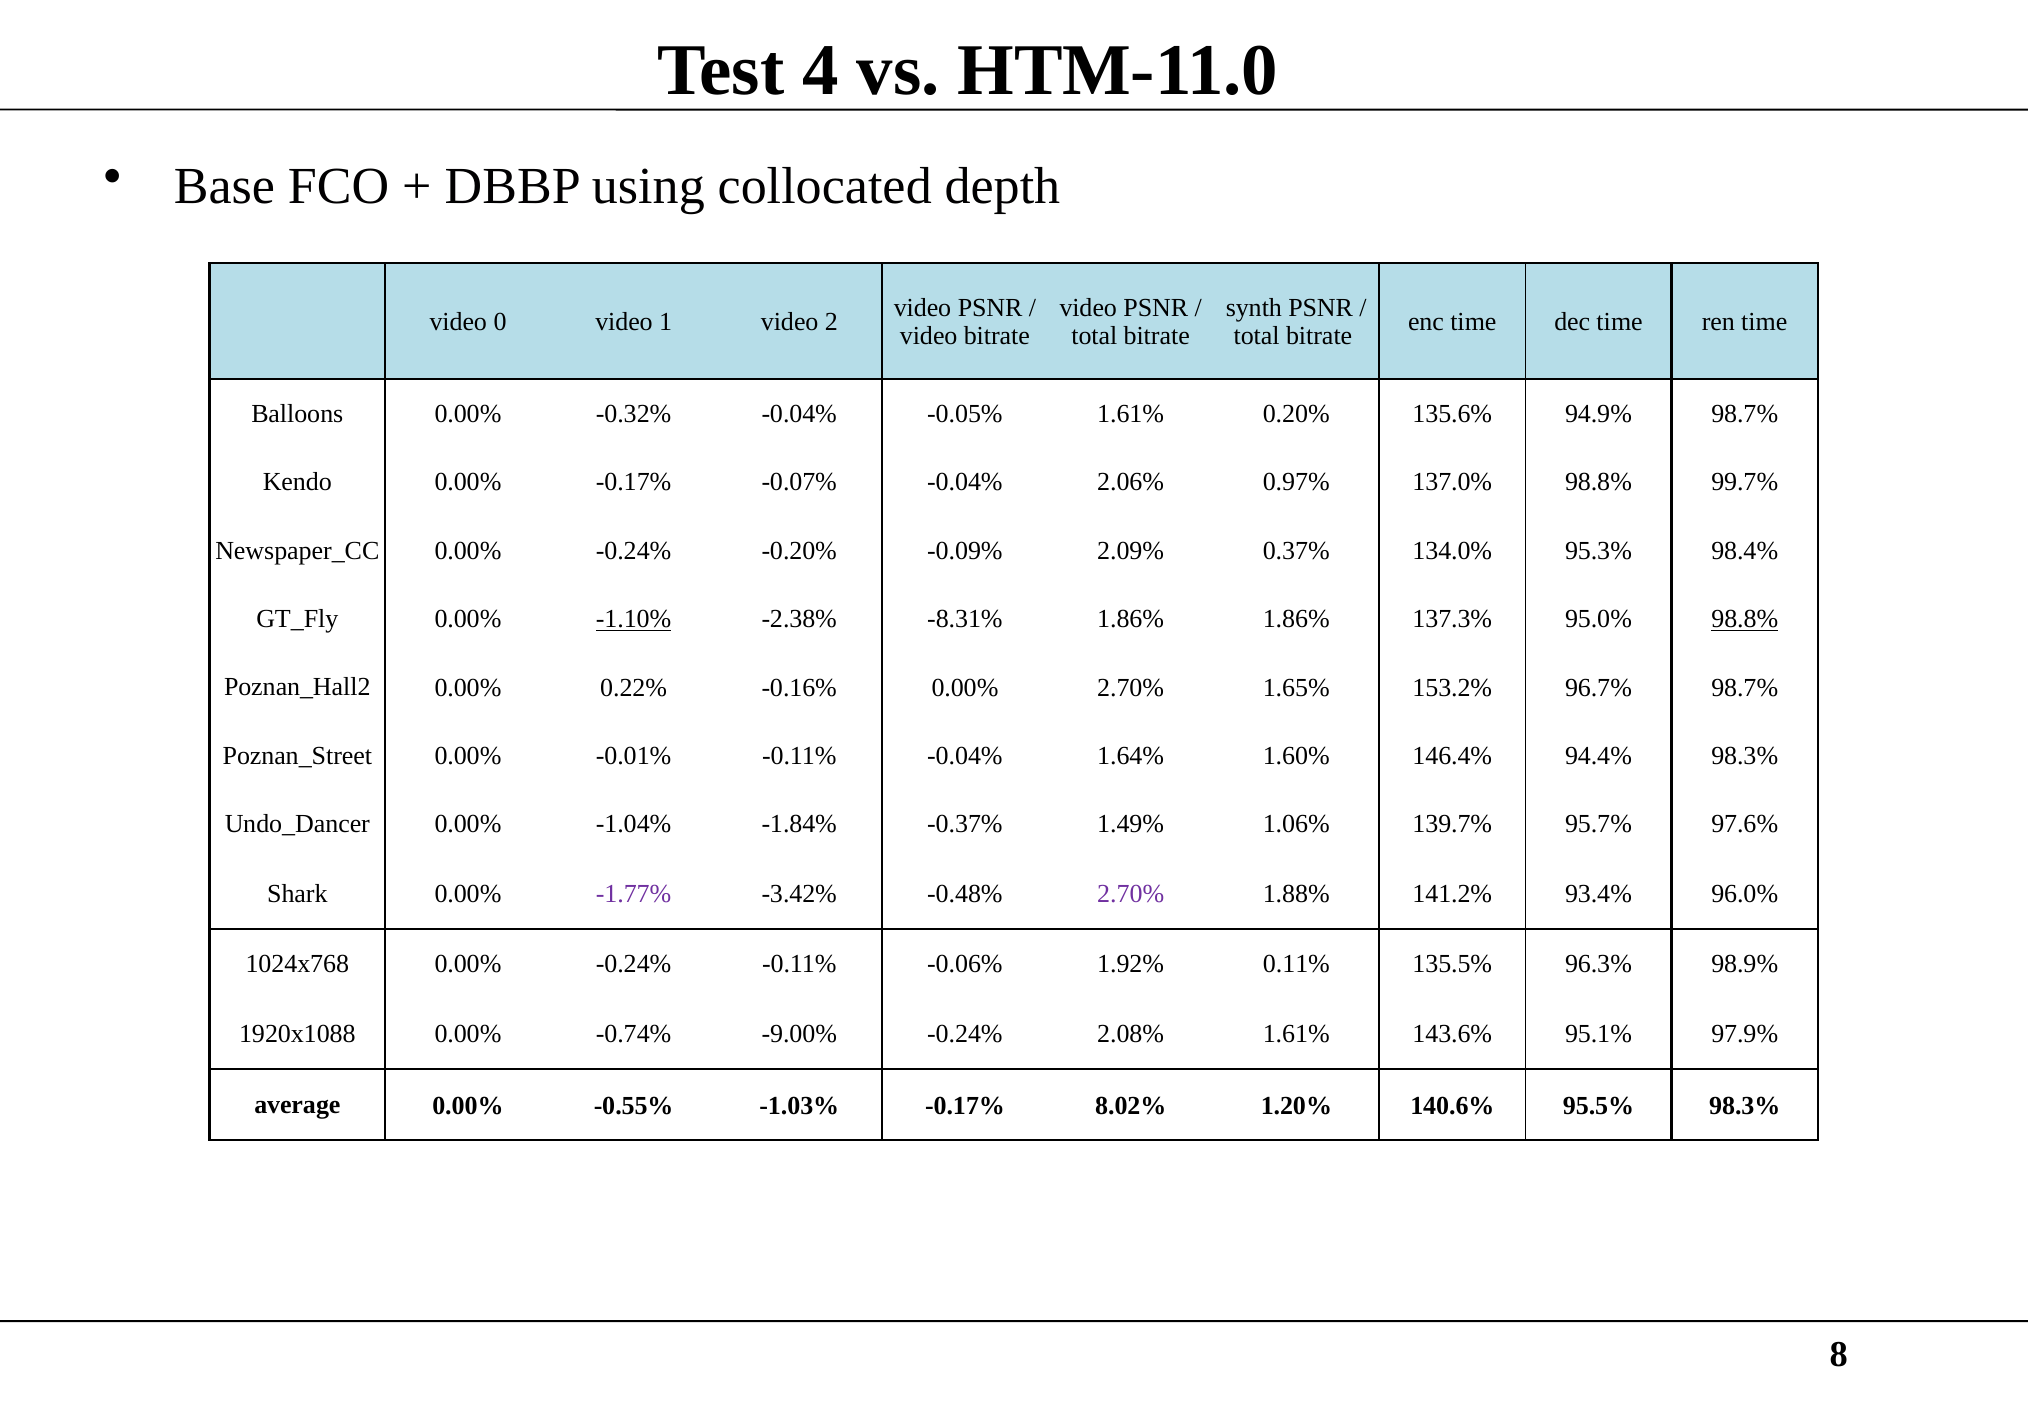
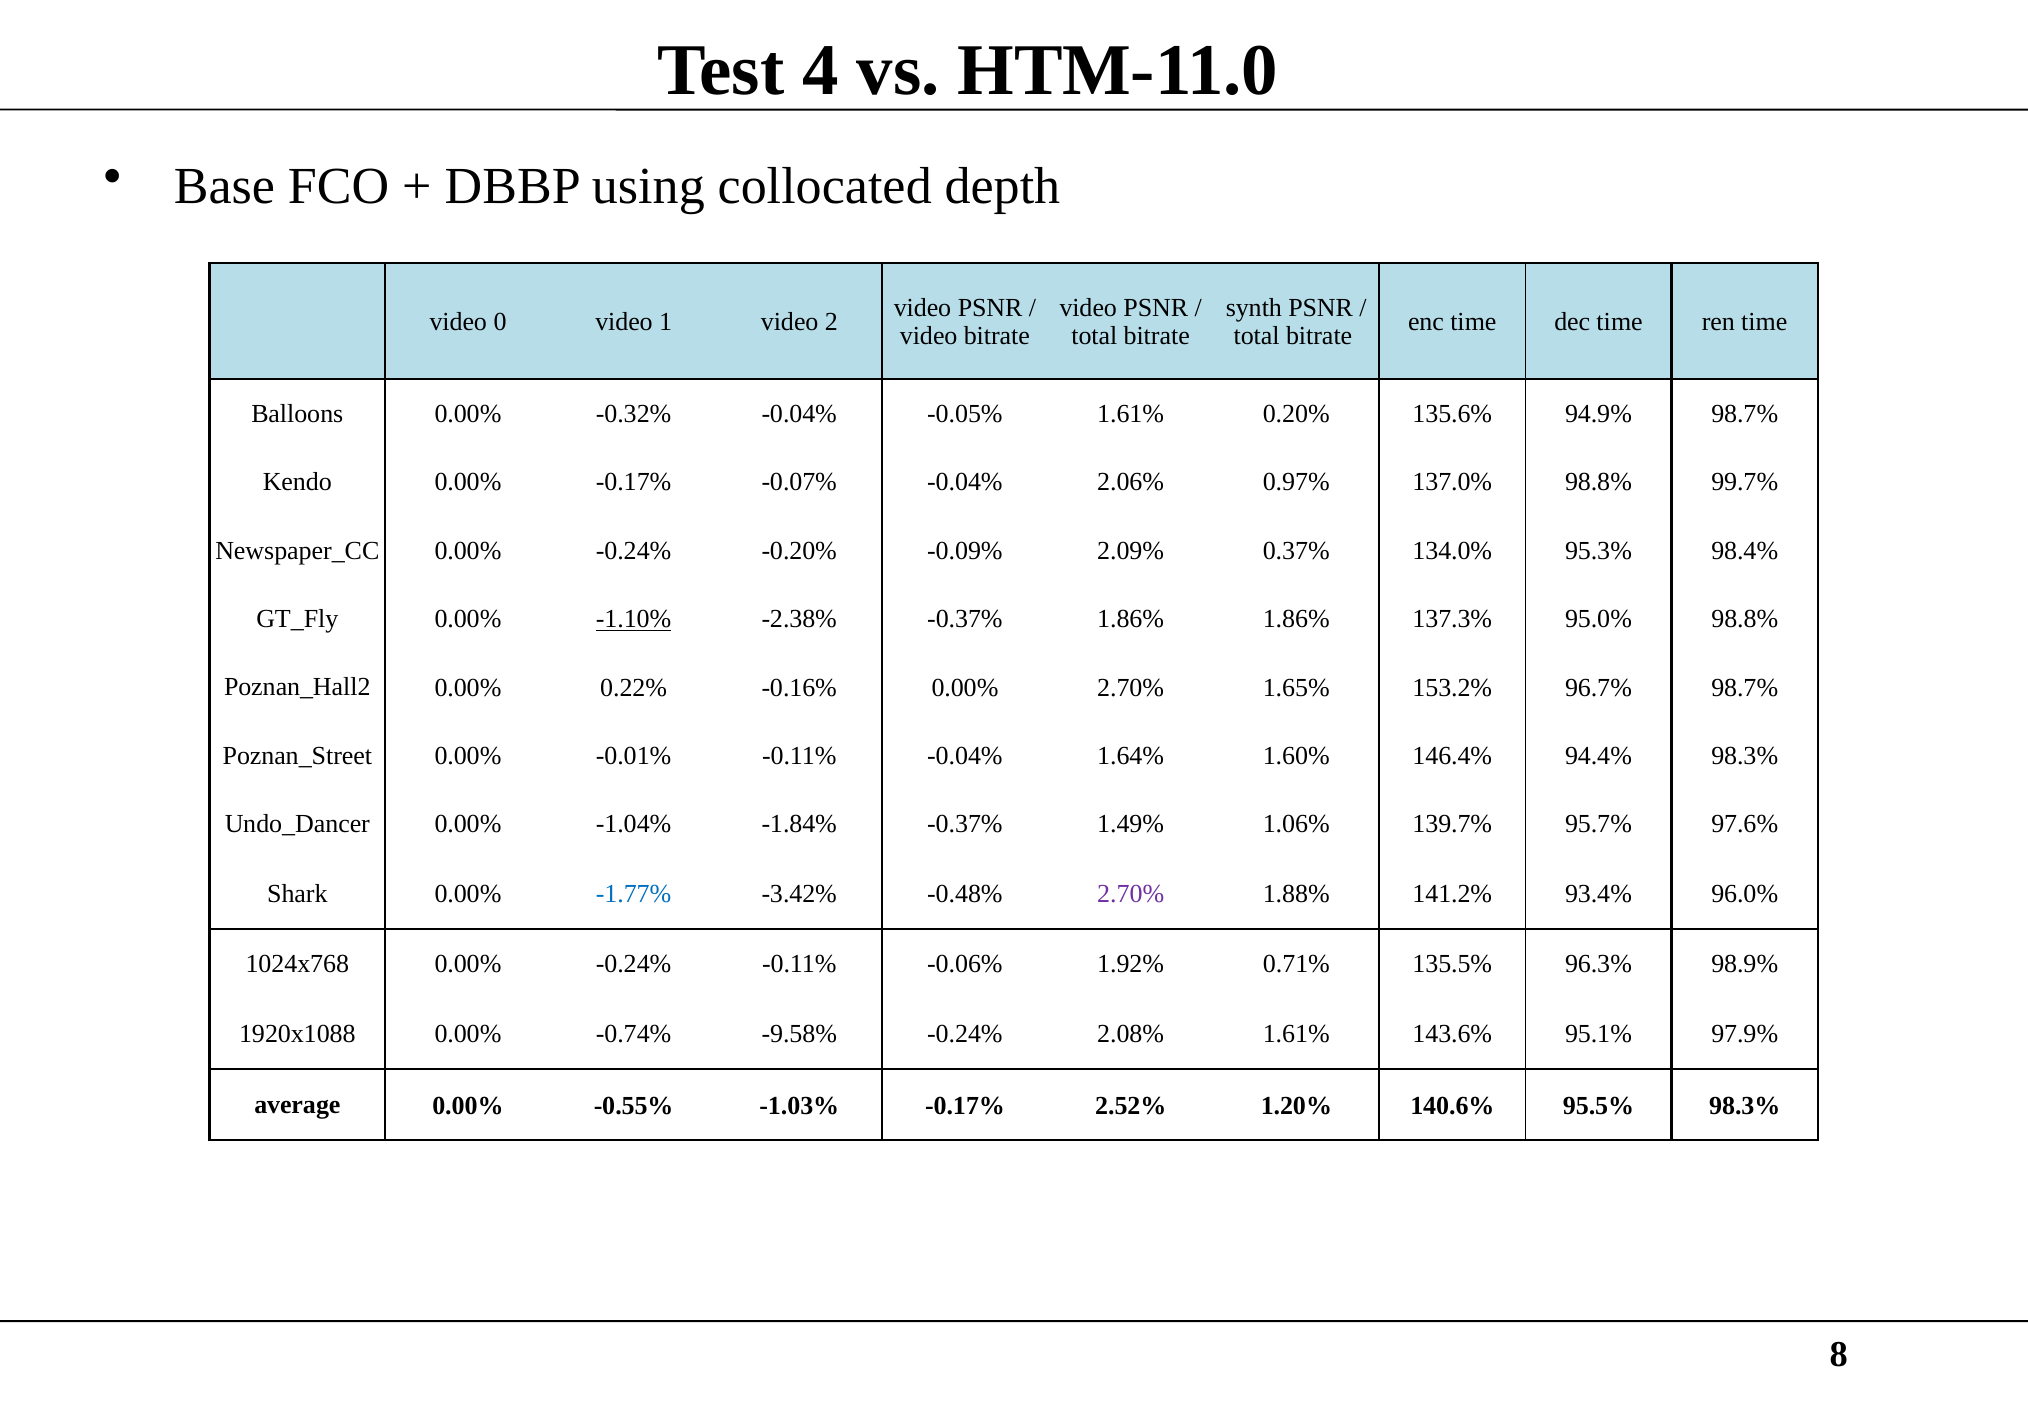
-2.38% -8.31%: -8.31% -> -0.37%
98.8% at (1745, 619) underline: present -> none
-1.77% colour: purple -> blue
0.11%: 0.11% -> 0.71%
-9.00%: -9.00% -> -9.58%
8.02%: 8.02% -> 2.52%
